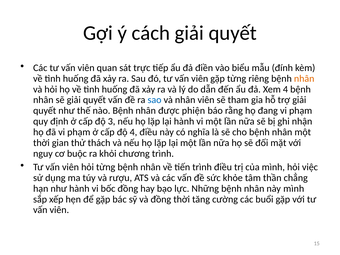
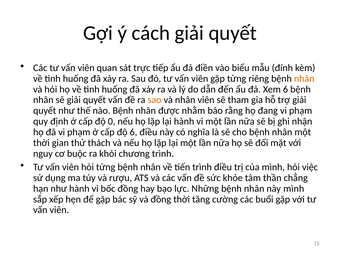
Xem 4: 4 -> 6
sao colour: blue -> orange
phiện: phiện -> nhằm
3: 3 -> 0
độ 4: 4 -> 6
